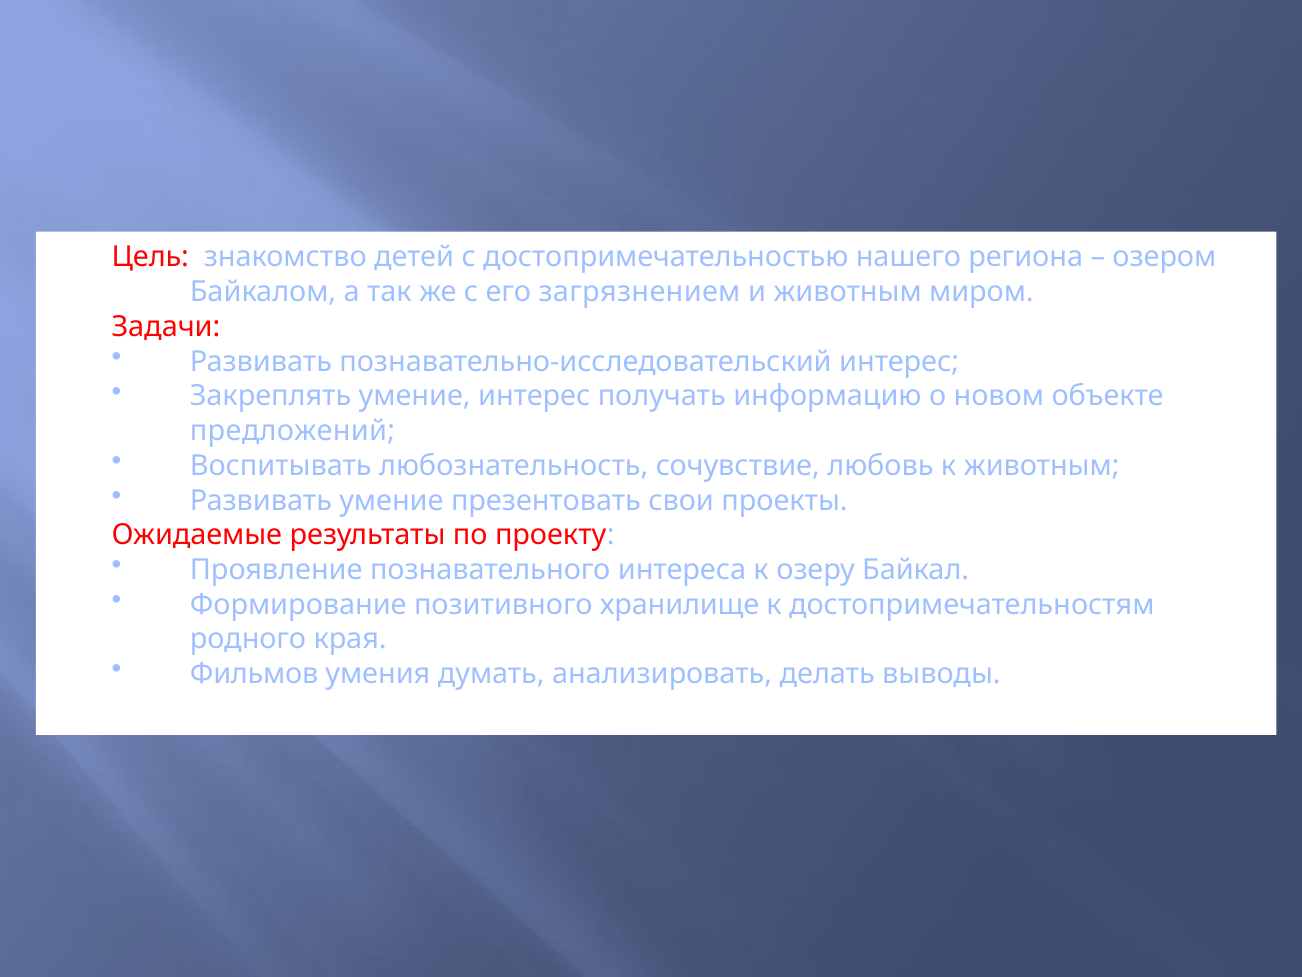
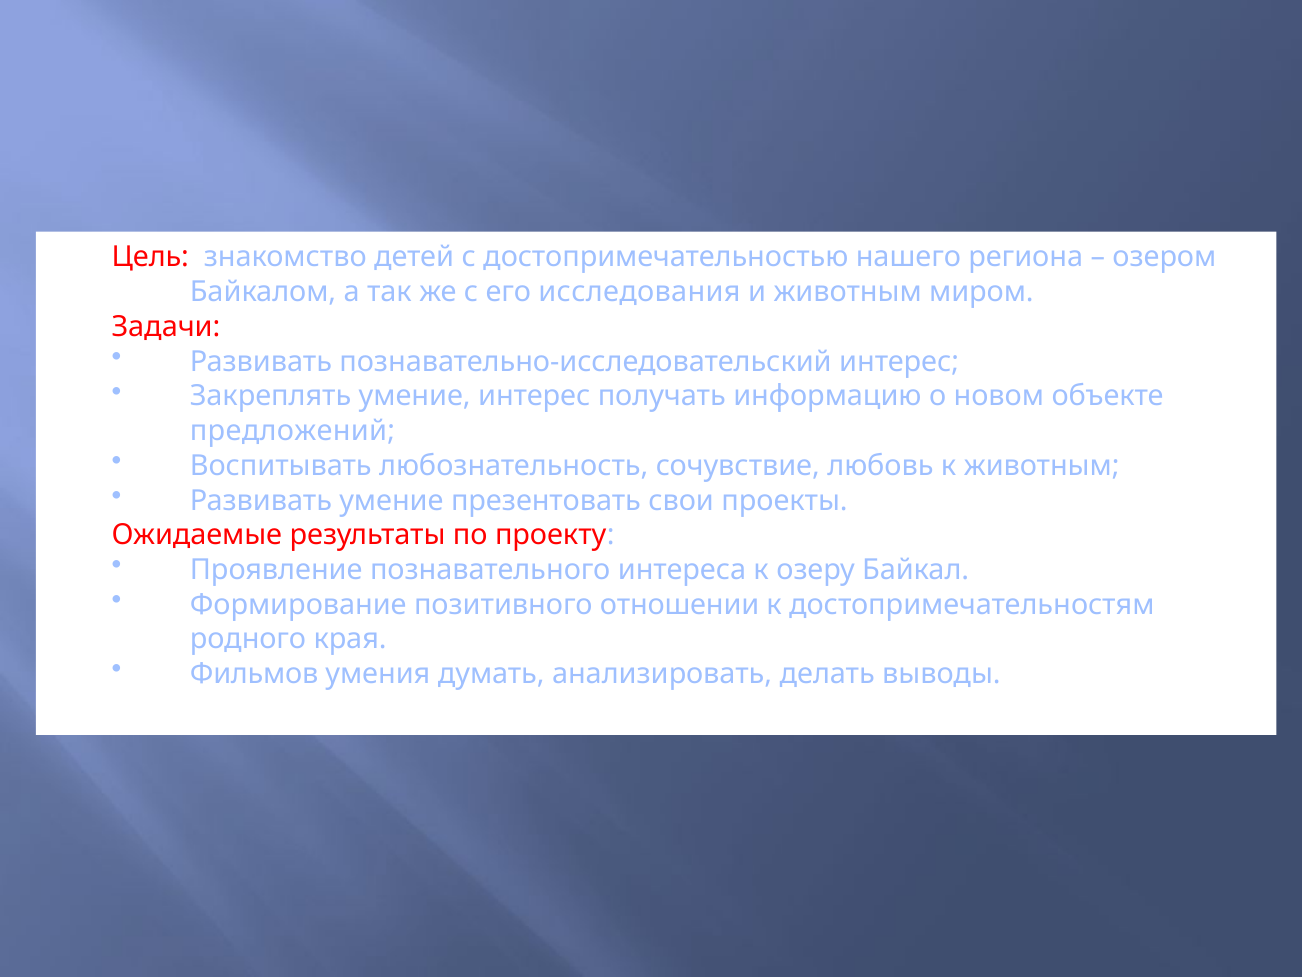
загрязнением: загрязнением -> исследования
хранилище: хранилище -> отношении
